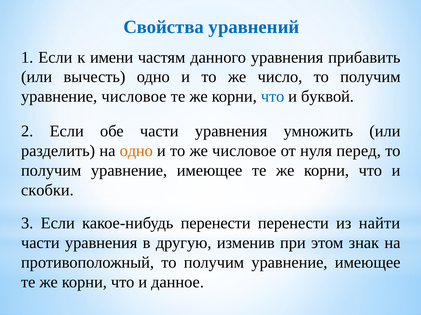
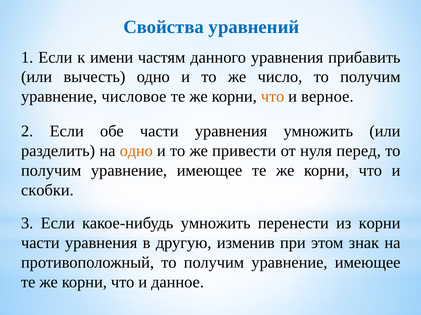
что at (273, 97) colour: blue -> orange
буквой: буквой -> верное
же числовое: числовое -> привести
какое-нибудь перенести: перенести -> умножить
из найти: найти -> корни
